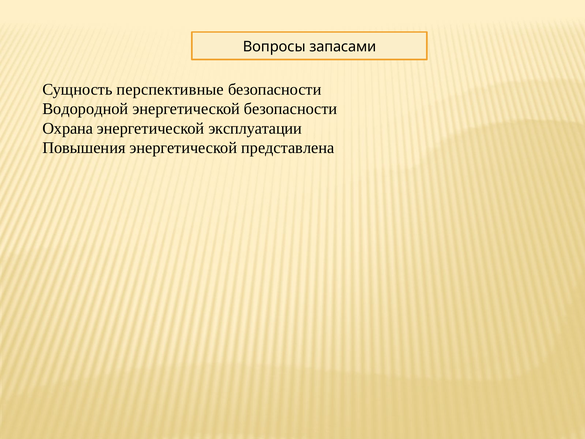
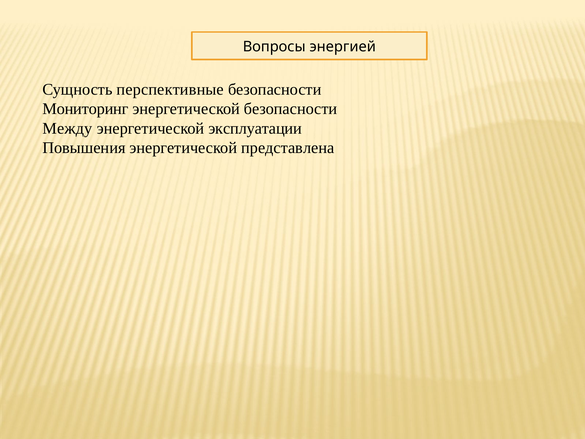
запасами: запасами -> энергией
Водородной: Водородной -> Мониторинг
Охрана: Охрана -> Между
